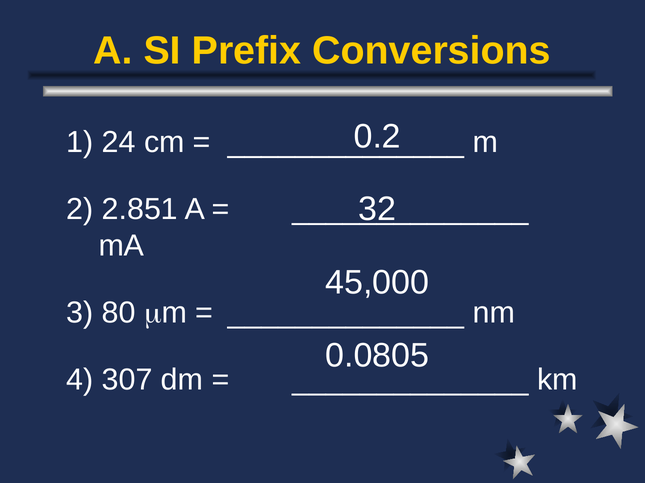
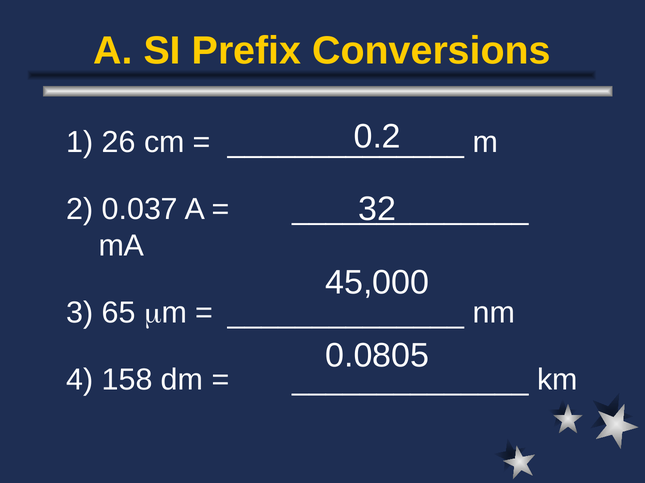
24: 24 -> 26
2.851: 2.851 -> 0.037
80: 80 -> 65
307: 307 -> 158
